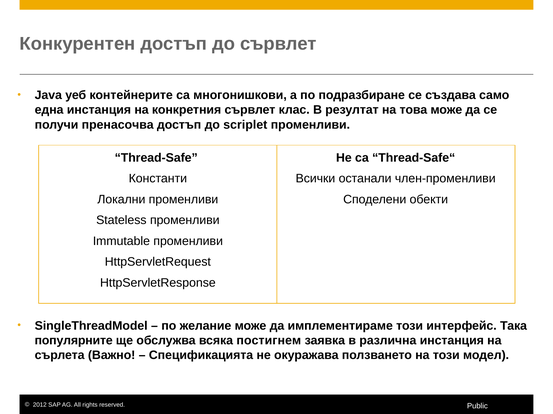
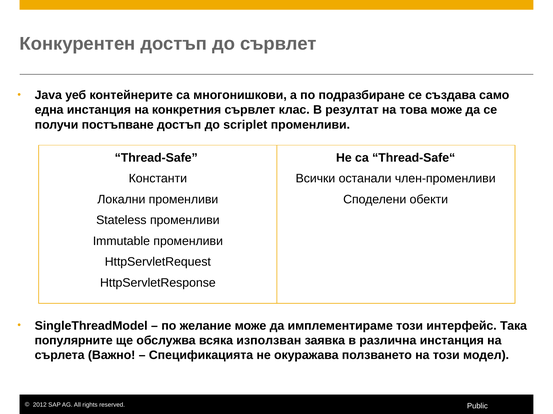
пренасочва: пренасочва -> постъпване
постигнем: постигнем -> използван
